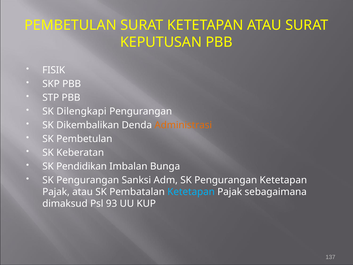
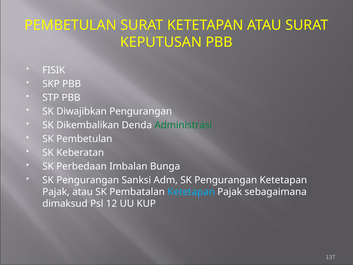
Dilengkapi: Dilengkapi -> Diwajibkan
Administrasi colour: orange -> green
Pendidikan: Pendidikan -> Perbedaan
93: 93 -> 12
